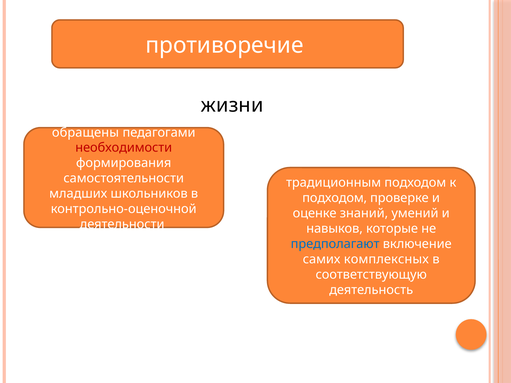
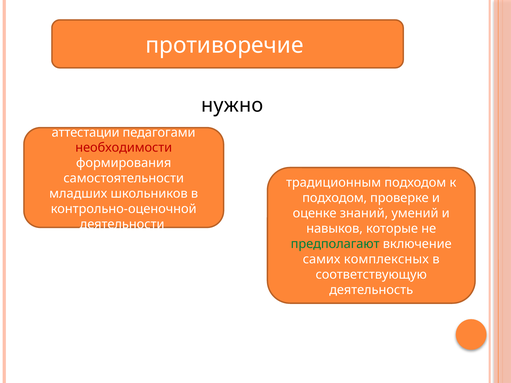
жизни: жизни -> нужно
обращены: обращены -> аттестации
предполагают colour: blue -> green
